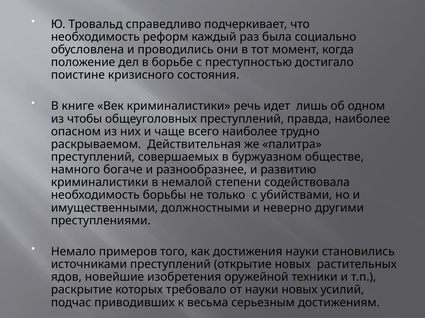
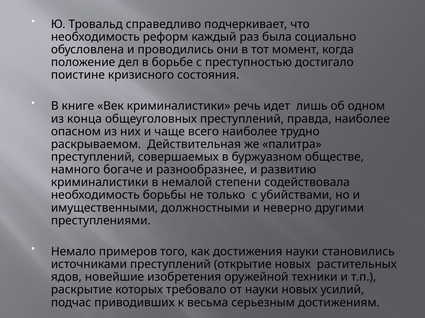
чтобы: чтобы -> конца
